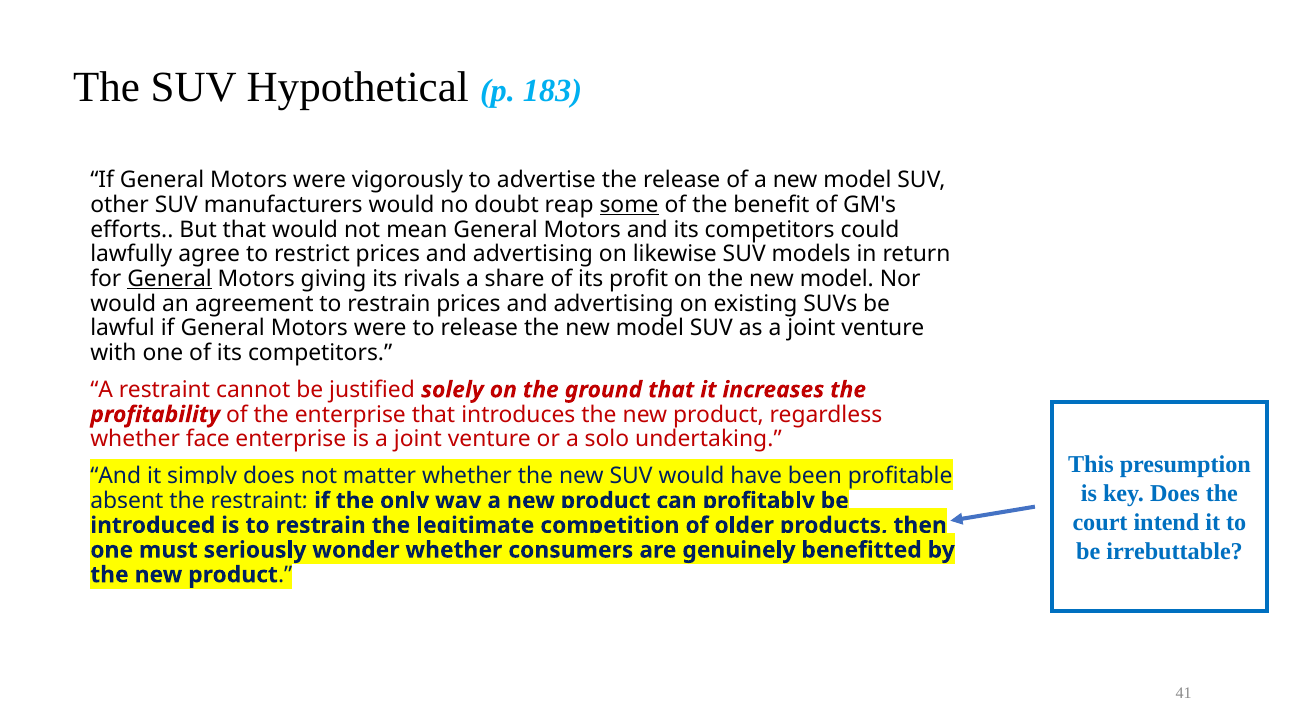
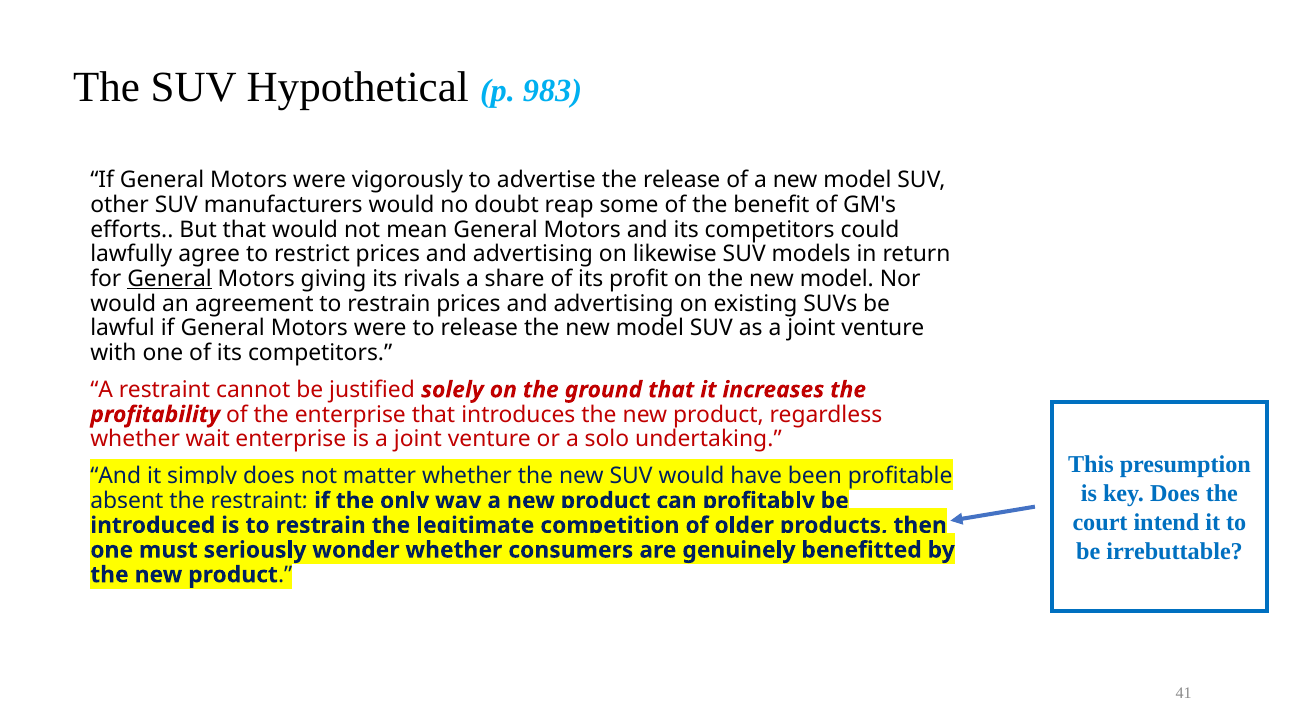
183: 183 -> 983
some underline: present -> none
face: face -> wait
